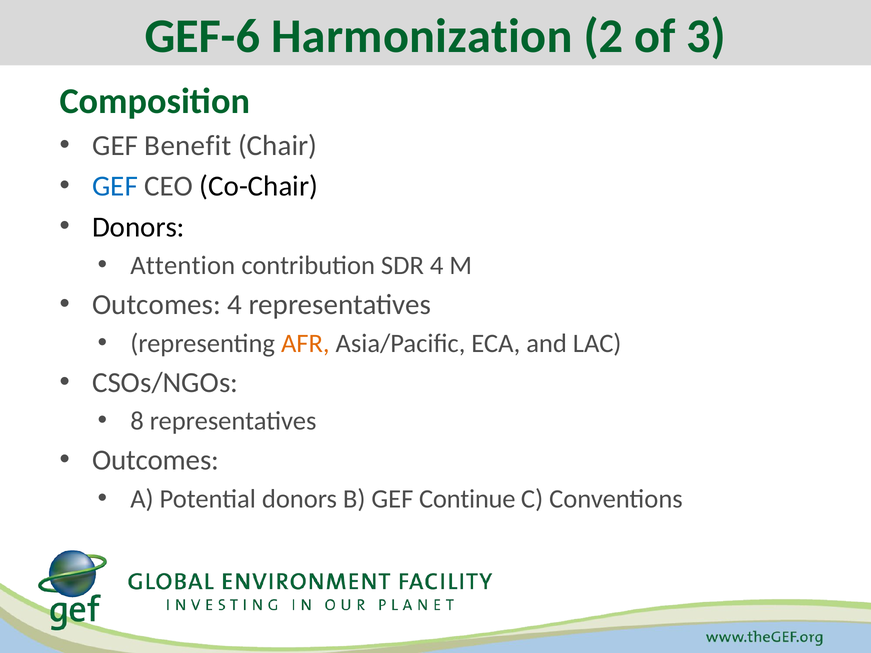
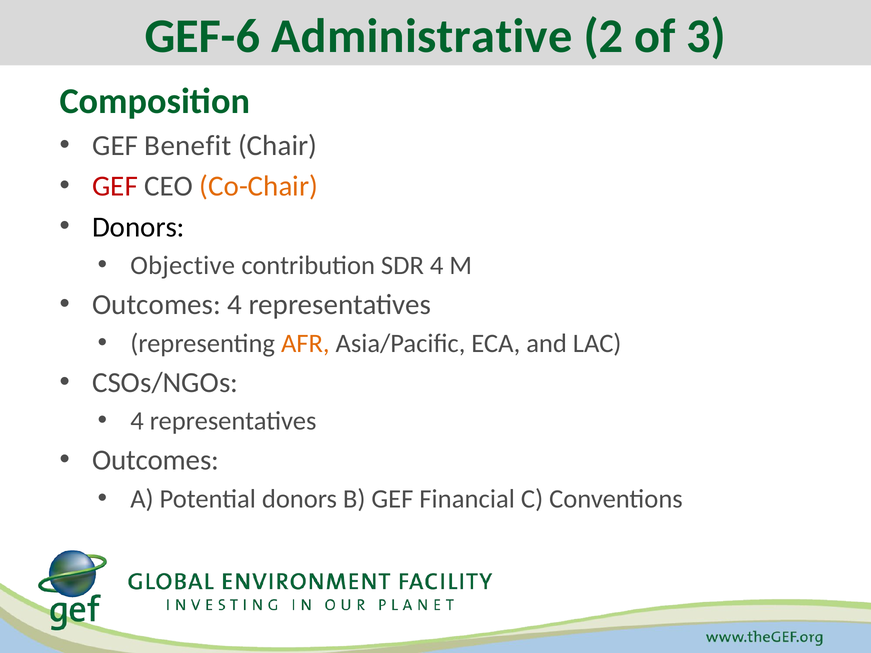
Harmonization: Harmonization -> Administrative
GEF at (115, 186) colour: blue -> red
Co-Chair colour: black -> orange
Attention: Attention -> Objective
8 at (137, 421): 8 -> 4
Continue: Continue -> Financial
